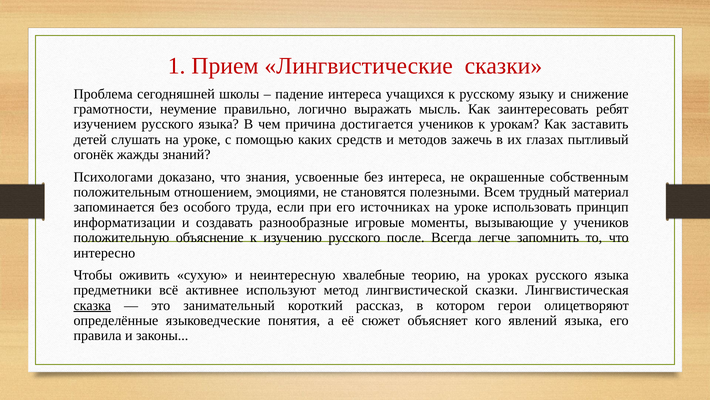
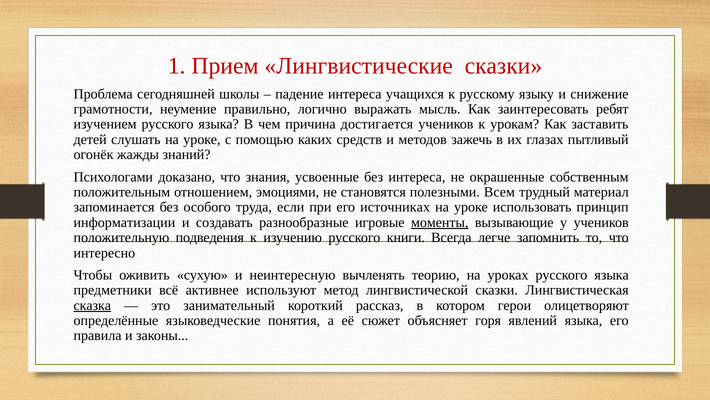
моменты underline: none -> present
объяснение: объяснение -> подведения
после: после -> книги
хвалебные: хвалебные -> вычленять
кого: кого -> горя
